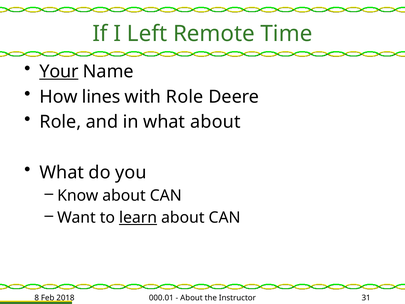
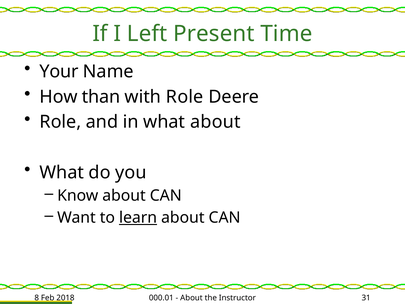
Remote: Remote -> Present
Your underline: present -> none
lines: lines -> than
